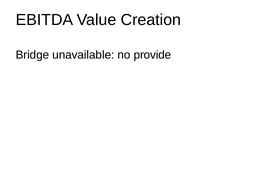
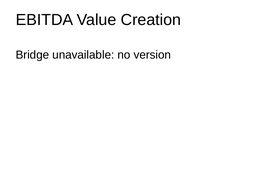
provide: provide -> version
